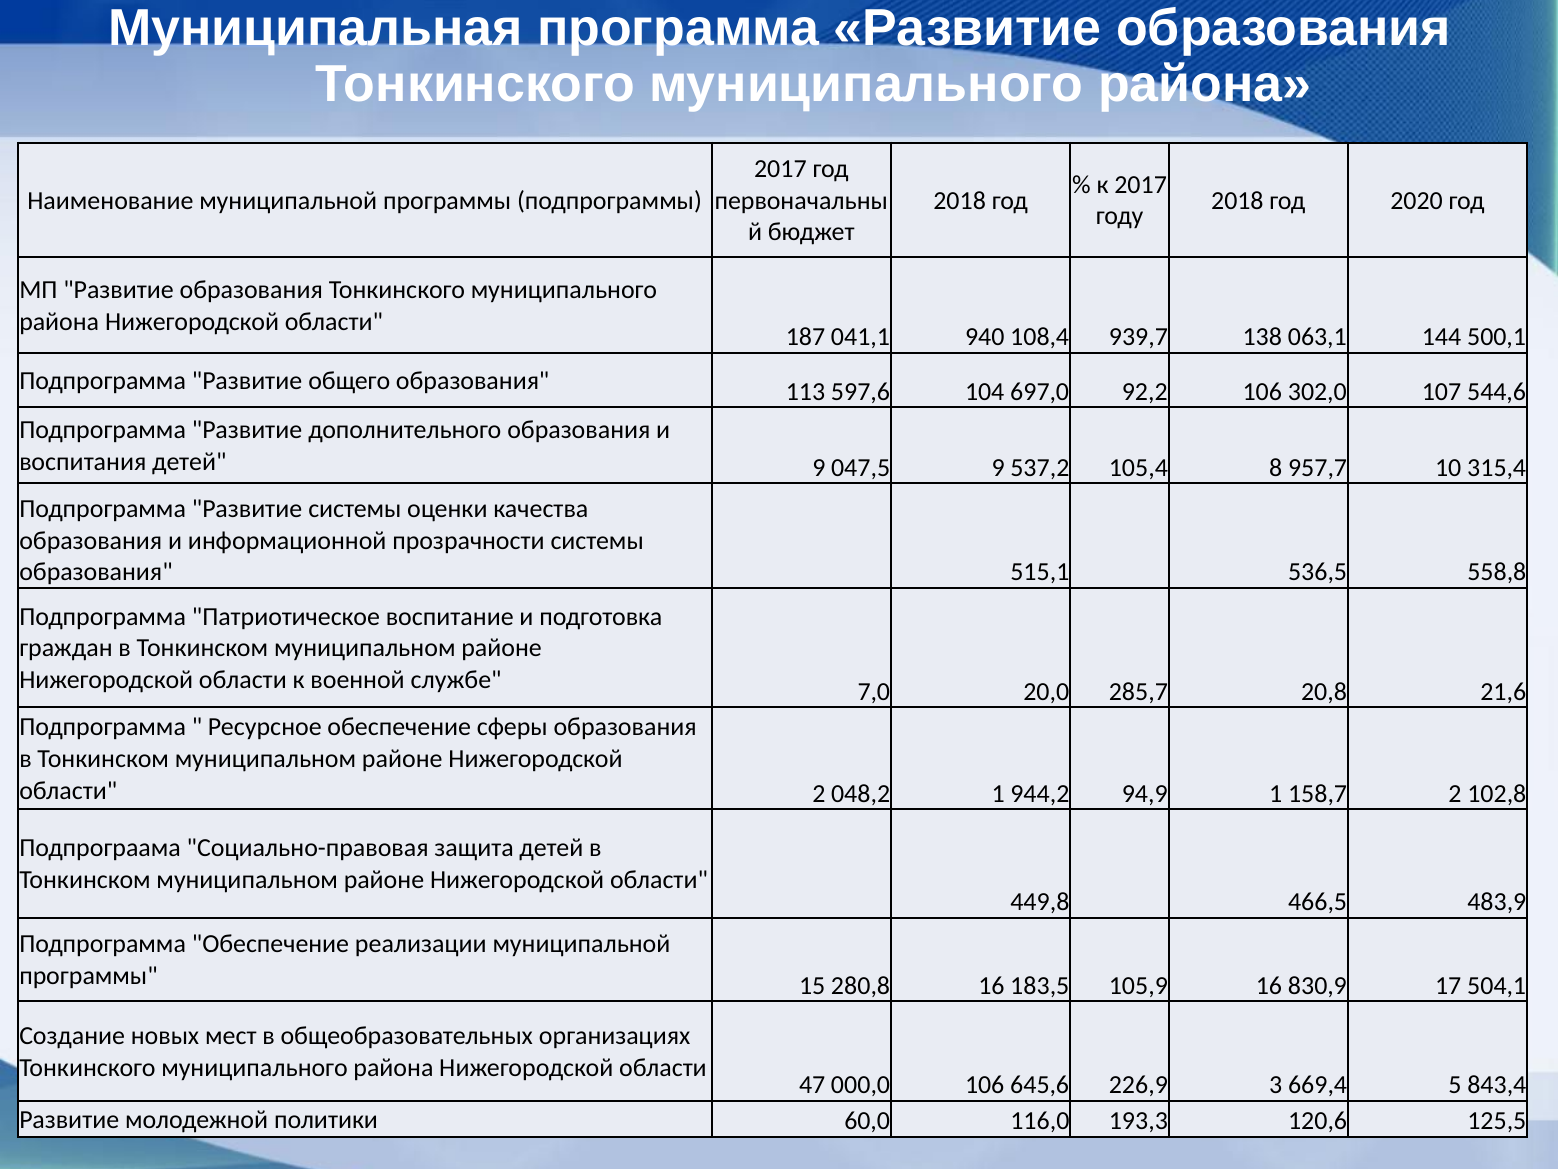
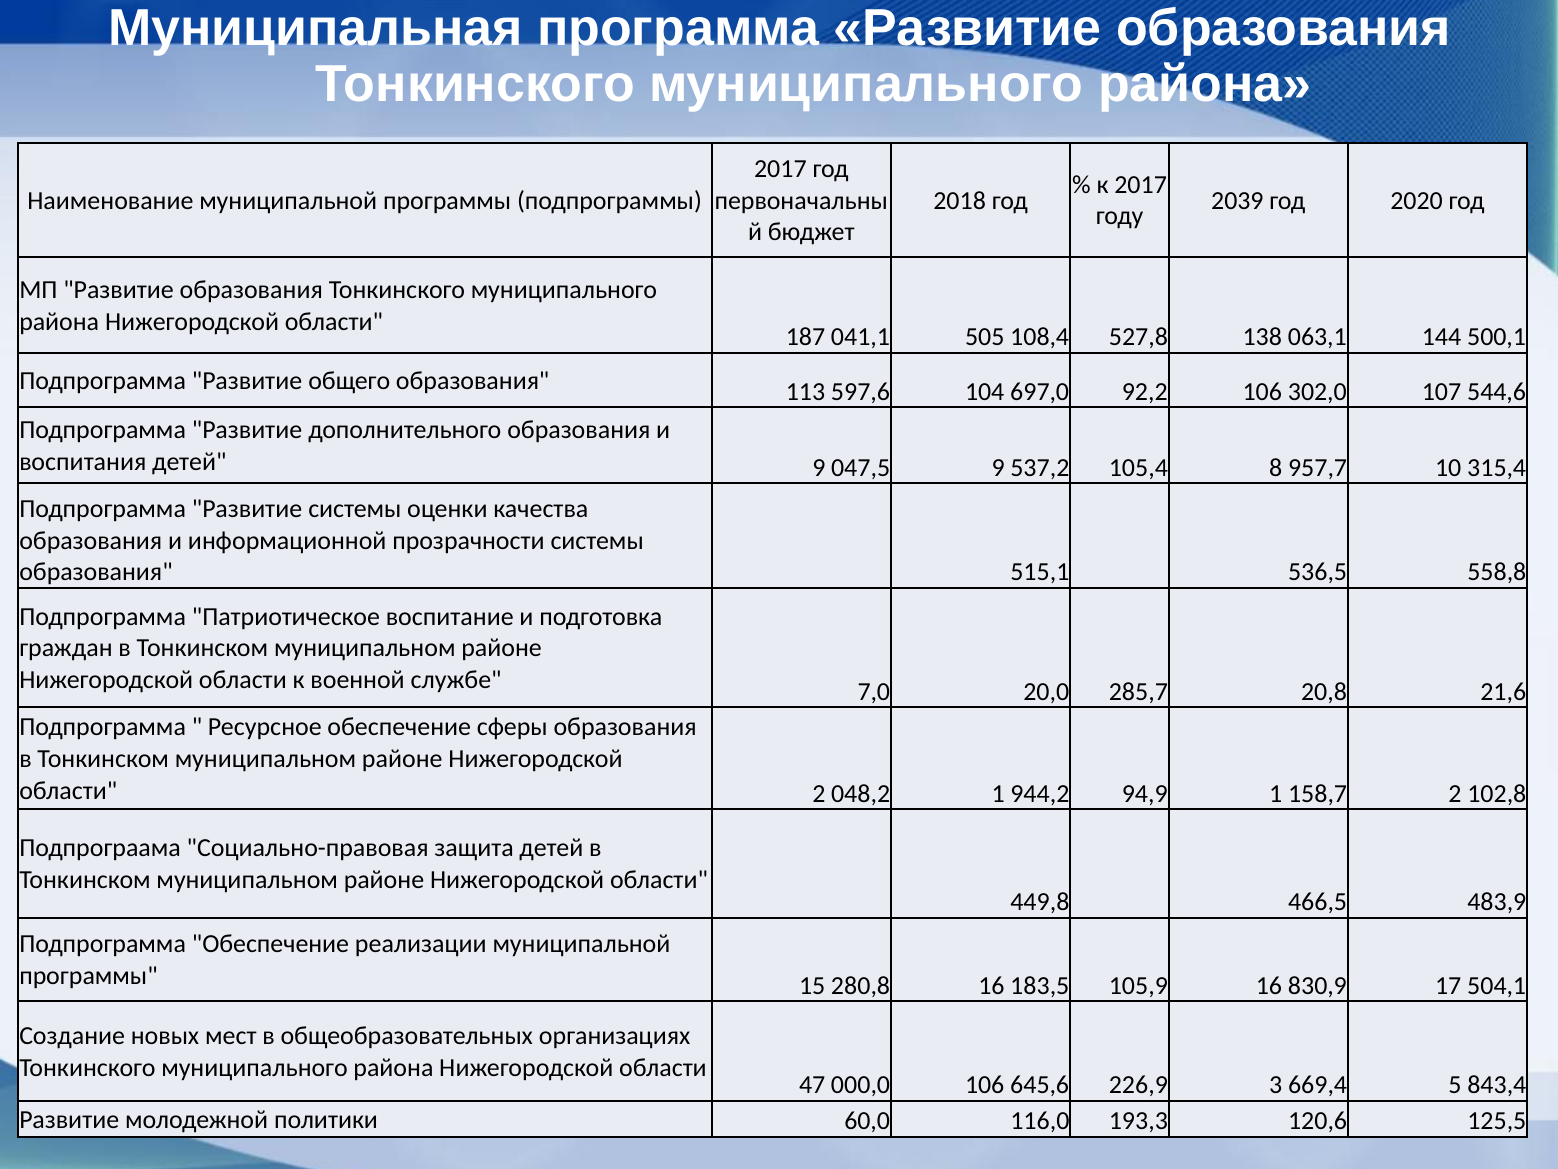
2018 at (1237, 200): 2018 -> 2039
940: 940 -> 505
939,7: 939,7 -> 527,8
